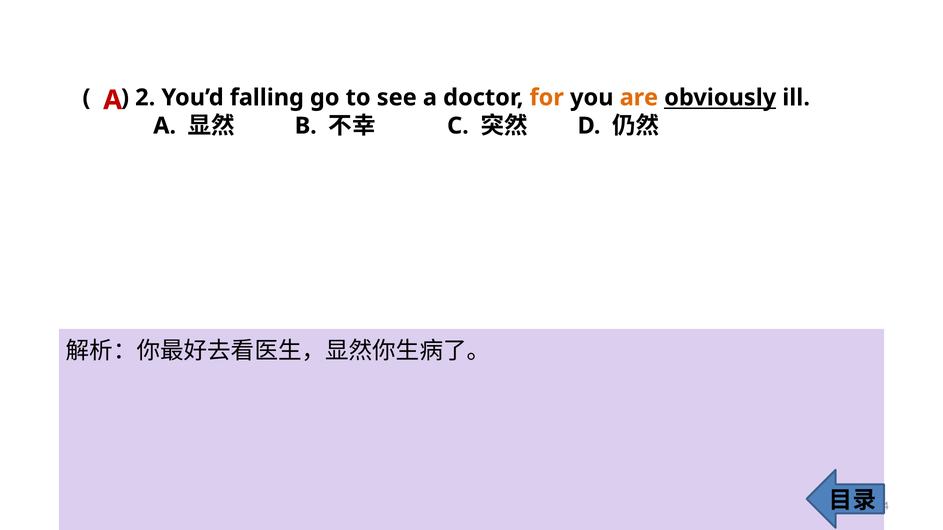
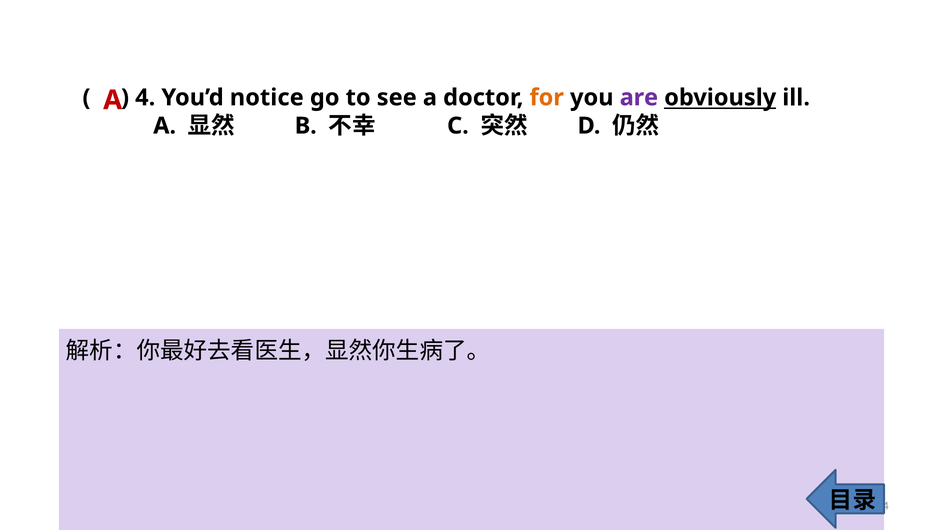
2: 2 -> 4
falling: falling -> notice
are colour: orange -> purple
